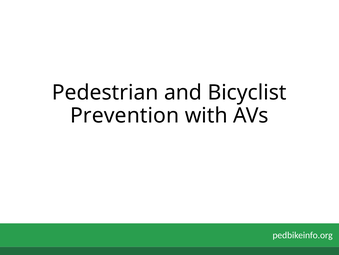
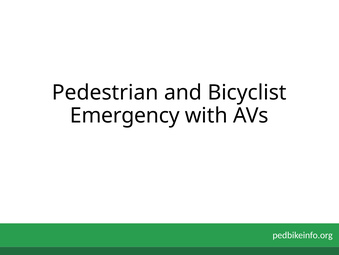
Prevention: Prevention -> Emergency
